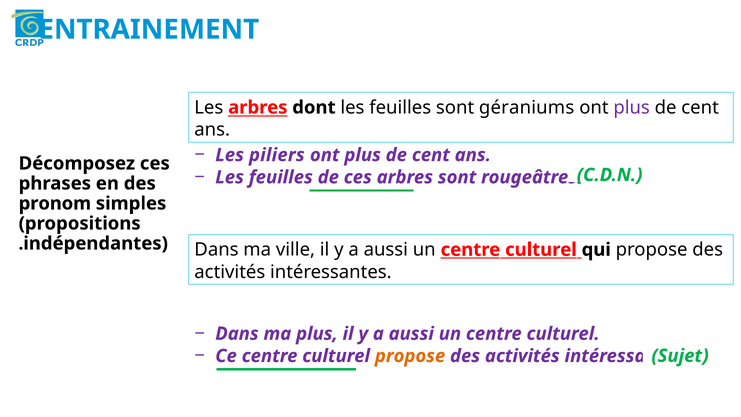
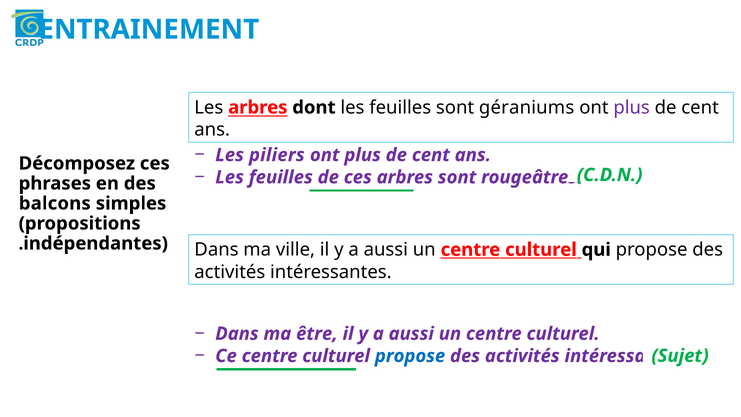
pronom: pronom -> balcons
ma plus: plus -> être
propose at (410, 356) colour: orange -> blue
